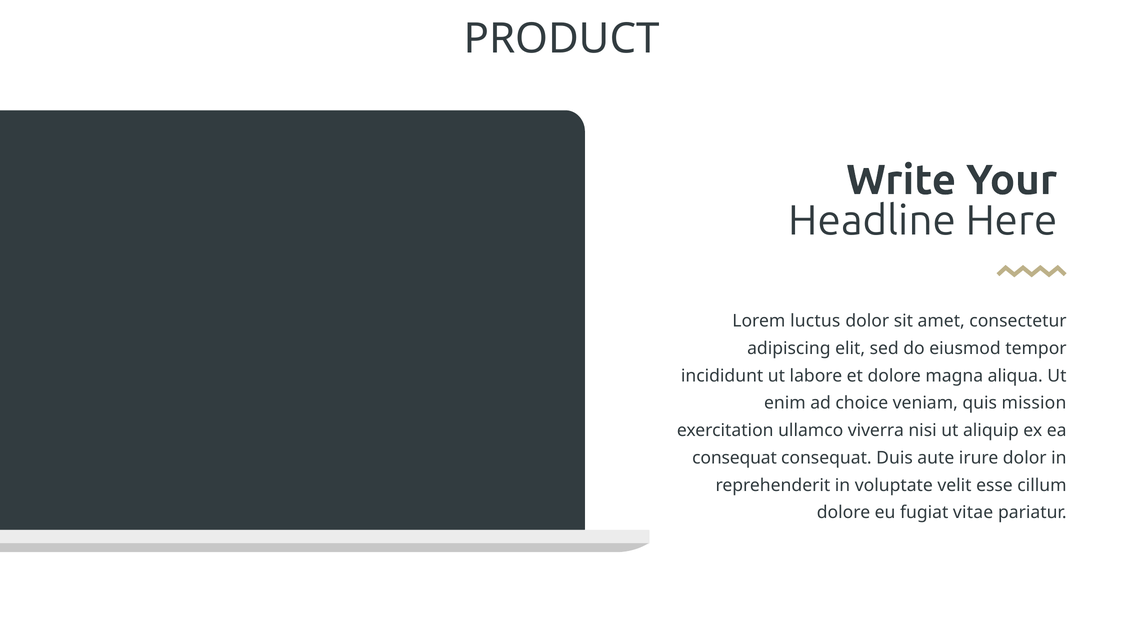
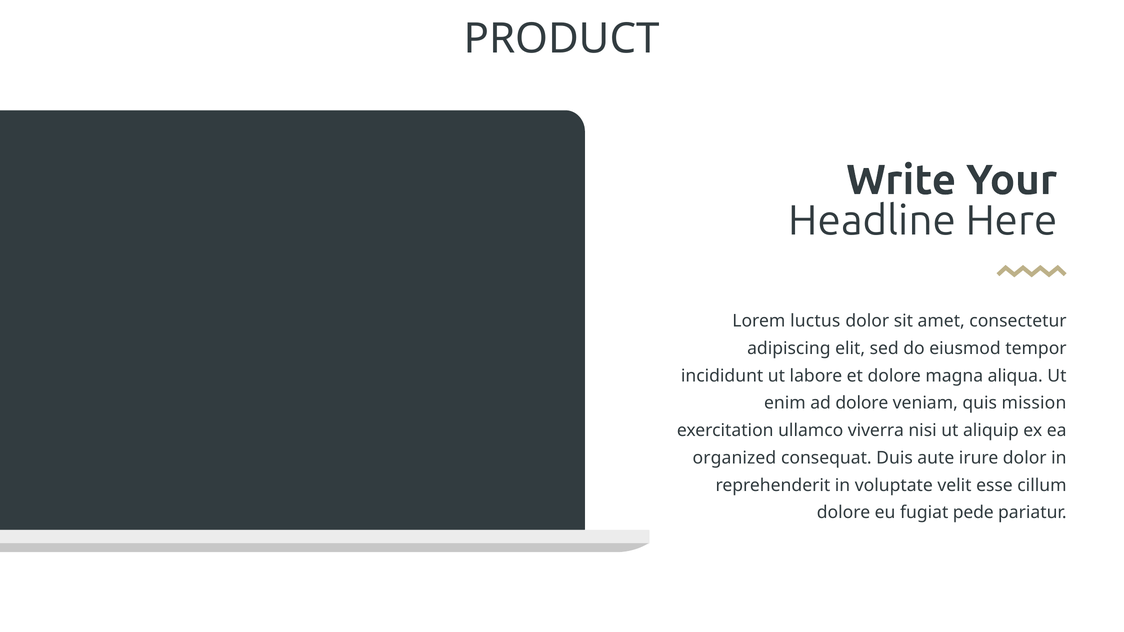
ad choice: choice -> dolore
consequat at (735, 458): consequat -> organized
vitae: vitae -> pede
